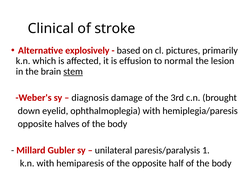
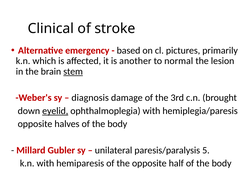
explosively: explosively -> emergency
effusion: effusion -> another
eyelid underline: none -> present
1: 1 -> 5
